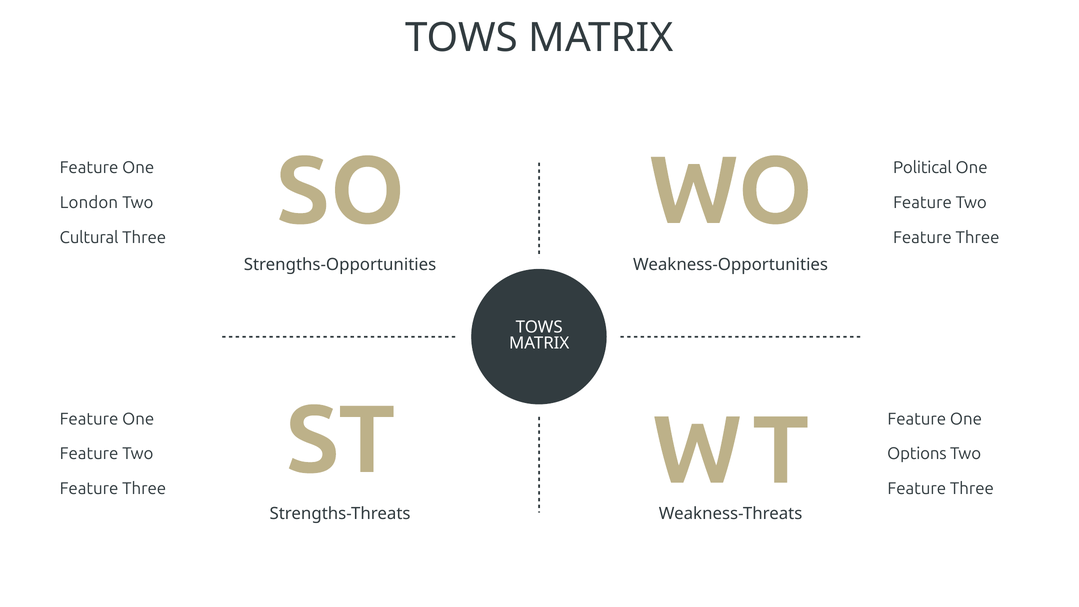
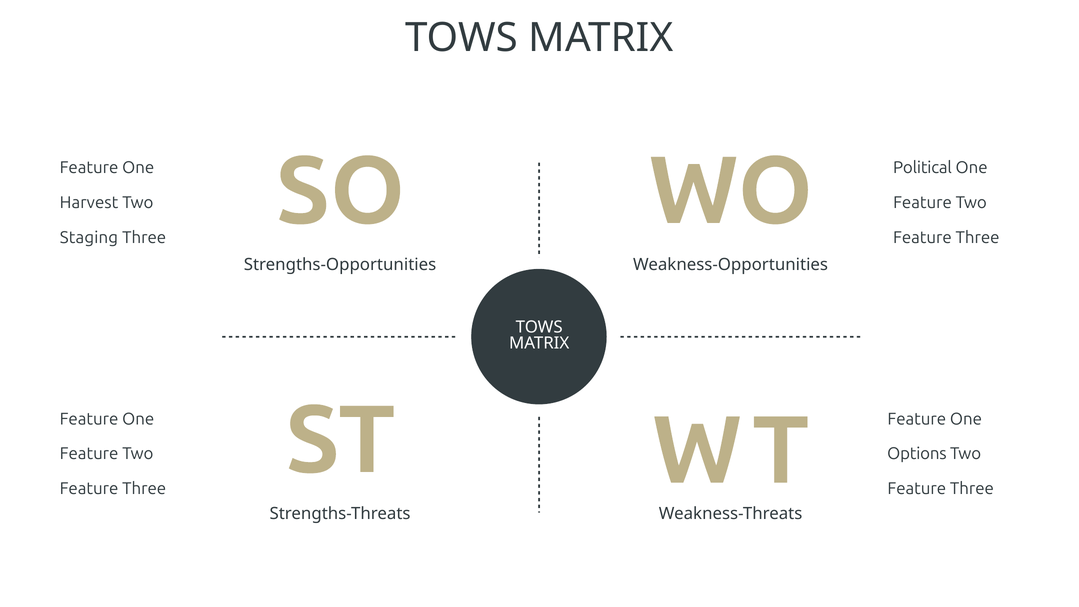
London: London -> Harvest
Cultural: Cultural -> Staging
